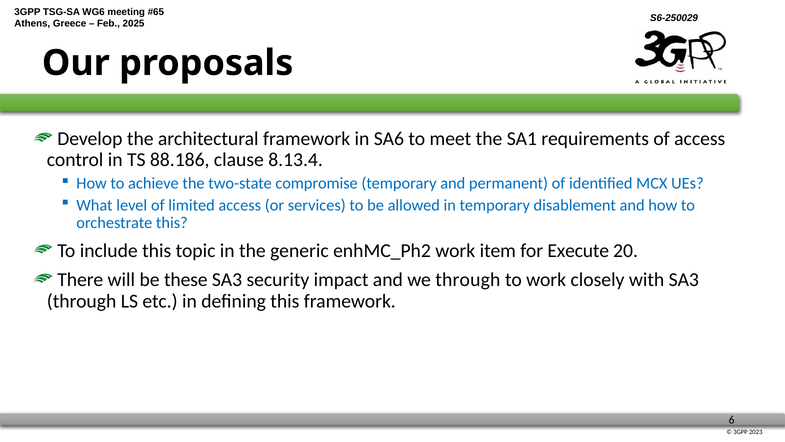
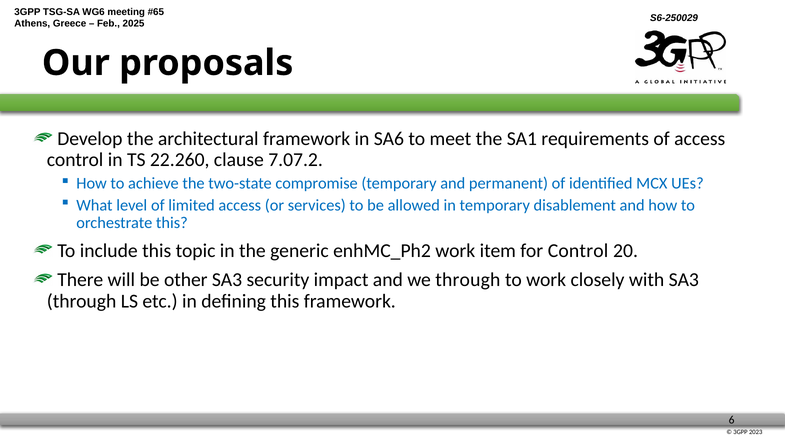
88.186: 88.186 -> 22.260
8.13.4: 8.13.4 -> 7.07.2
for Execute: Execute -> Control
these: these -> other
